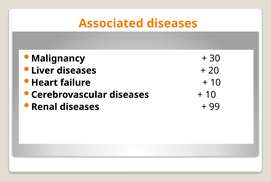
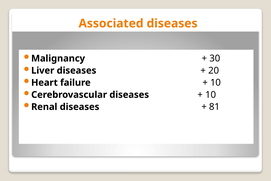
99: 99 -> 81
